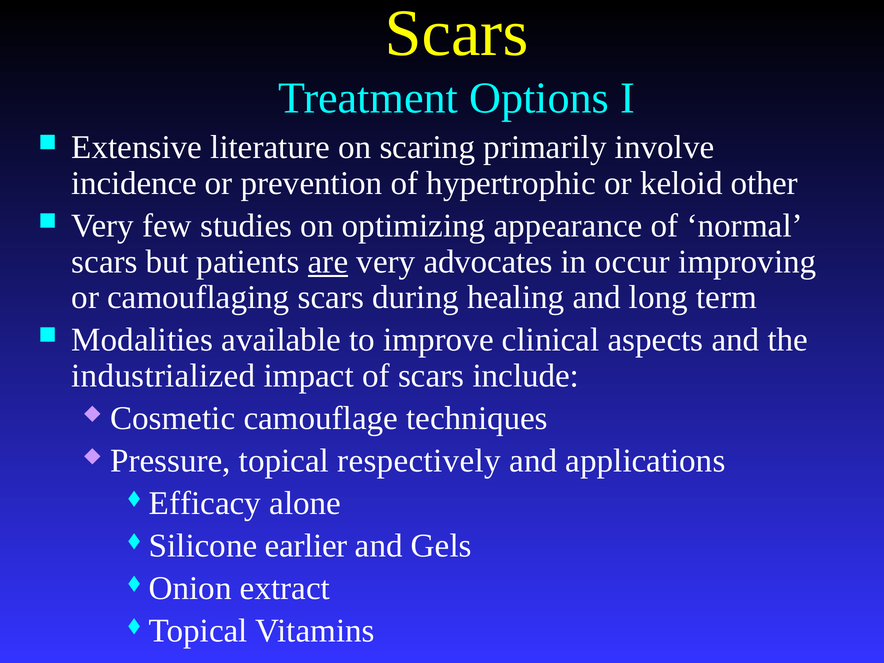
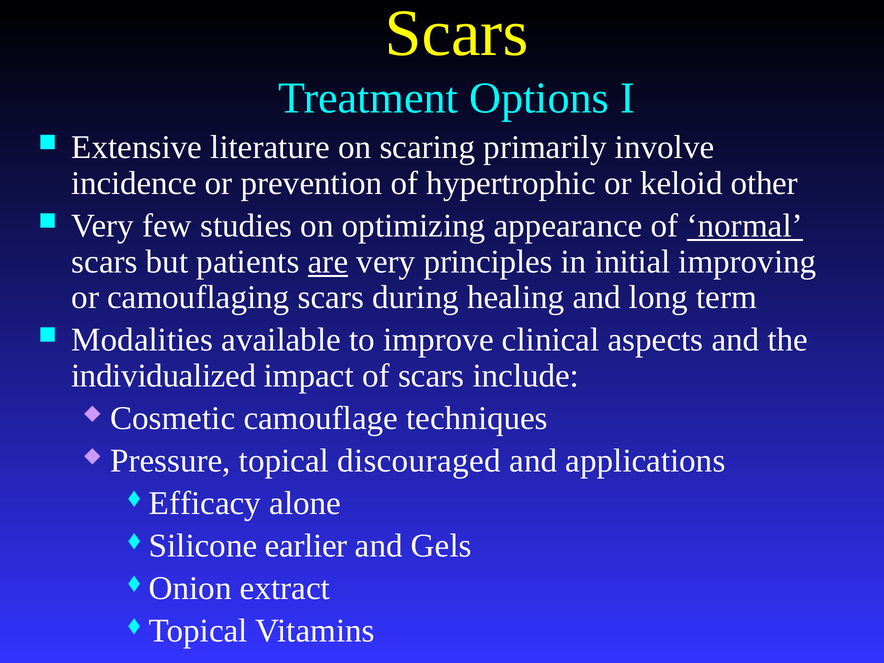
normal underline: none -> present
advocates: advocates -> principles
occur: occur -> initial
industrialized: industrialized -> individualized
respectively: respectively -> discouraged
